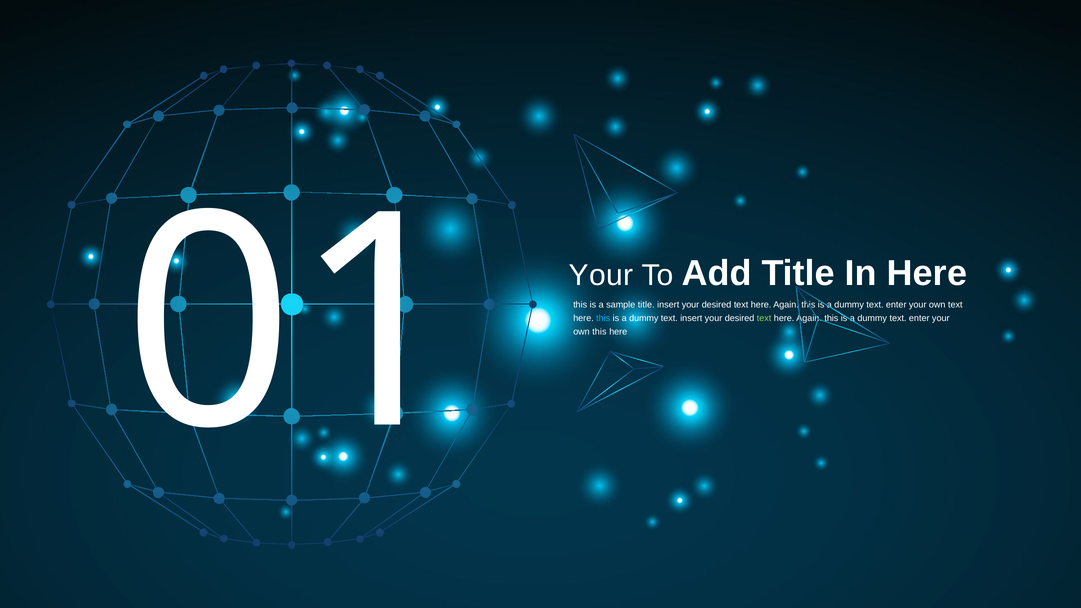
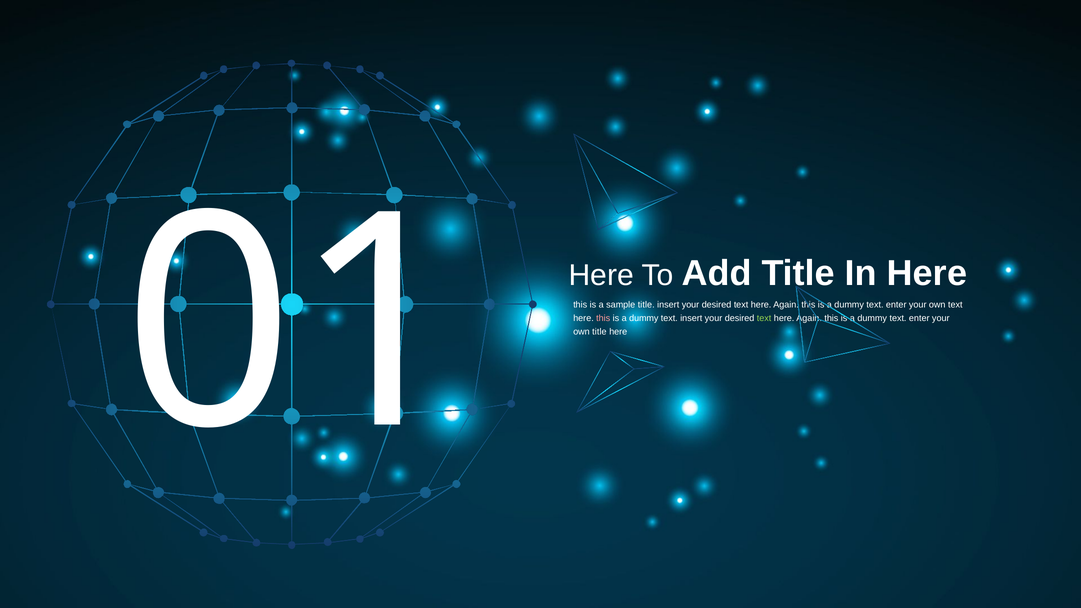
Your at (601, 275): Your -> Here
this at (603, 318) colour: light blue -> pink
own this: this -> title
